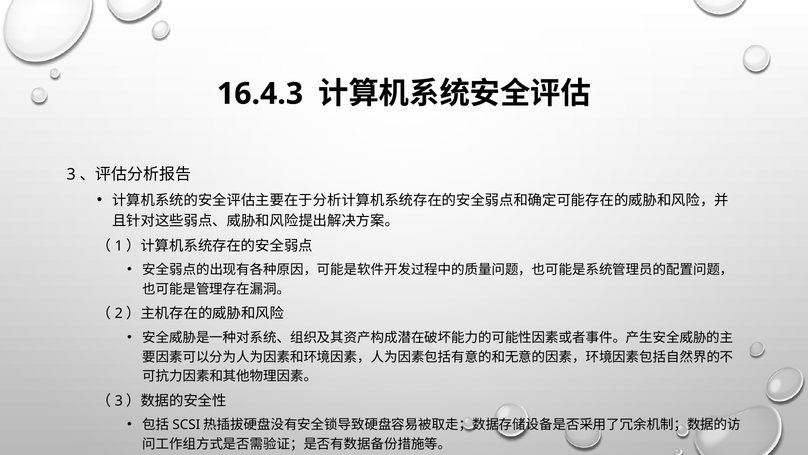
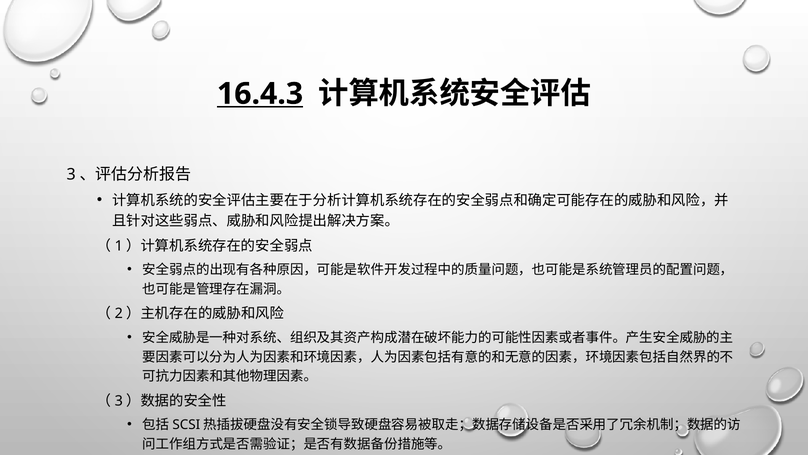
16.4.3 underline: none -> present
